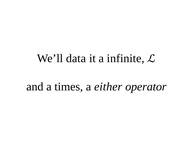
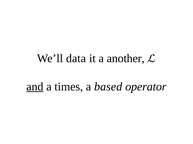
infinite: infinite -> another
and underline: none -> present
either: either -> based
